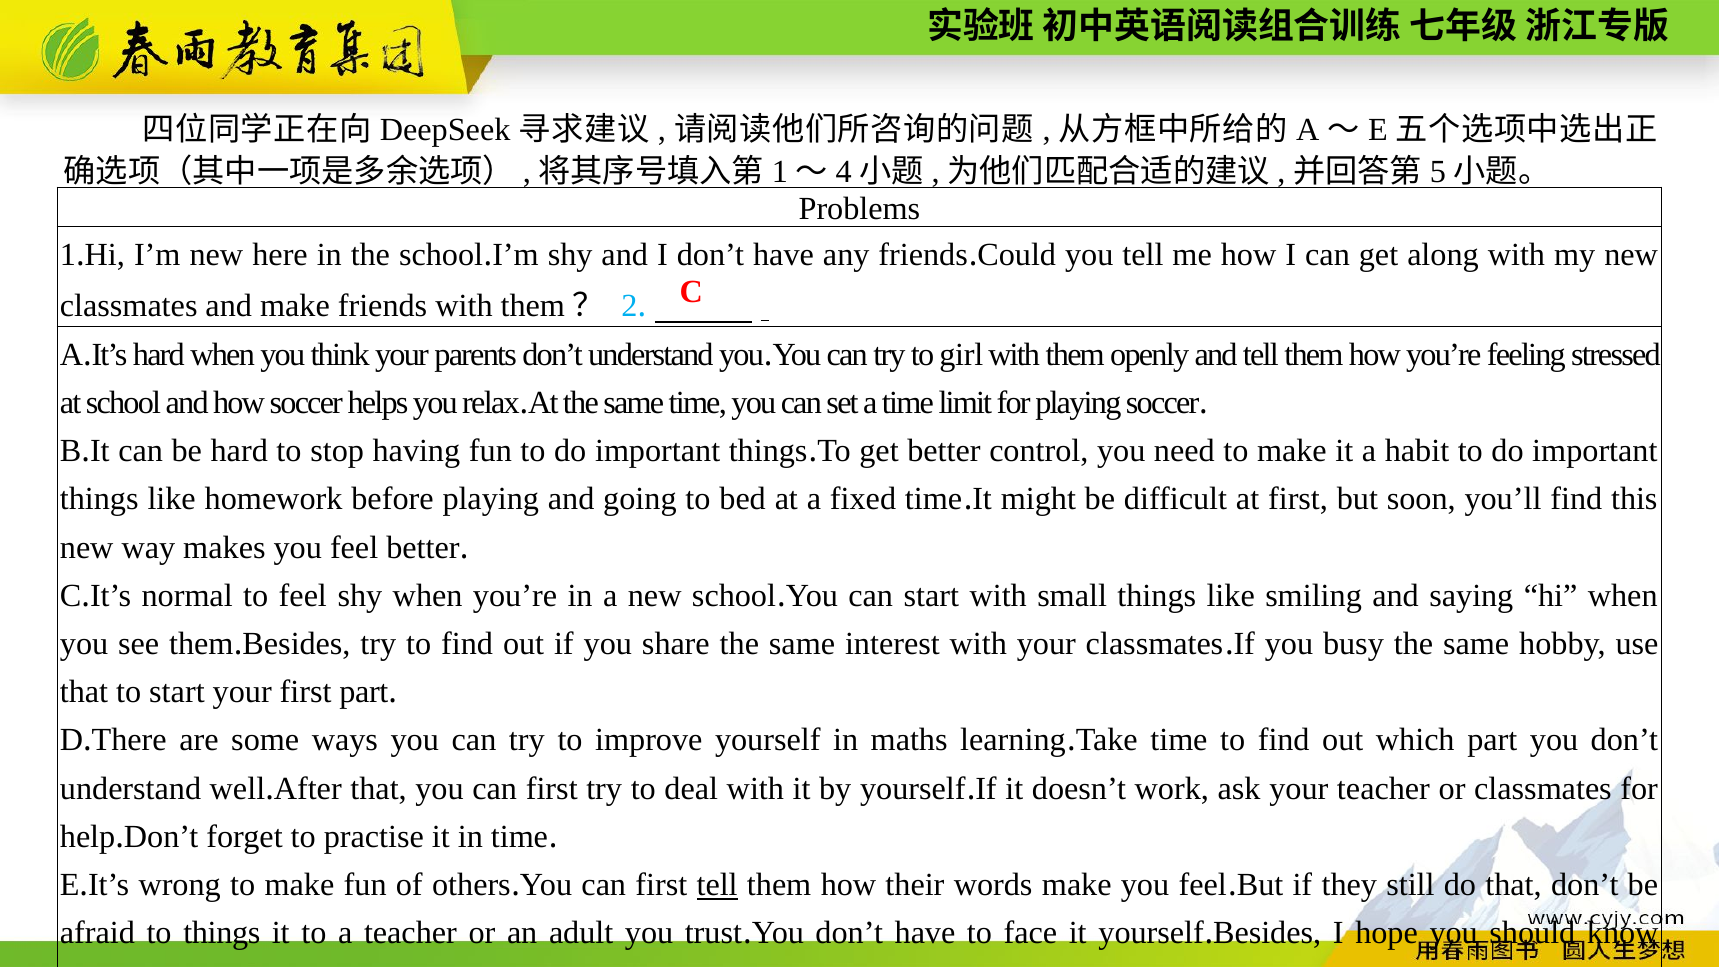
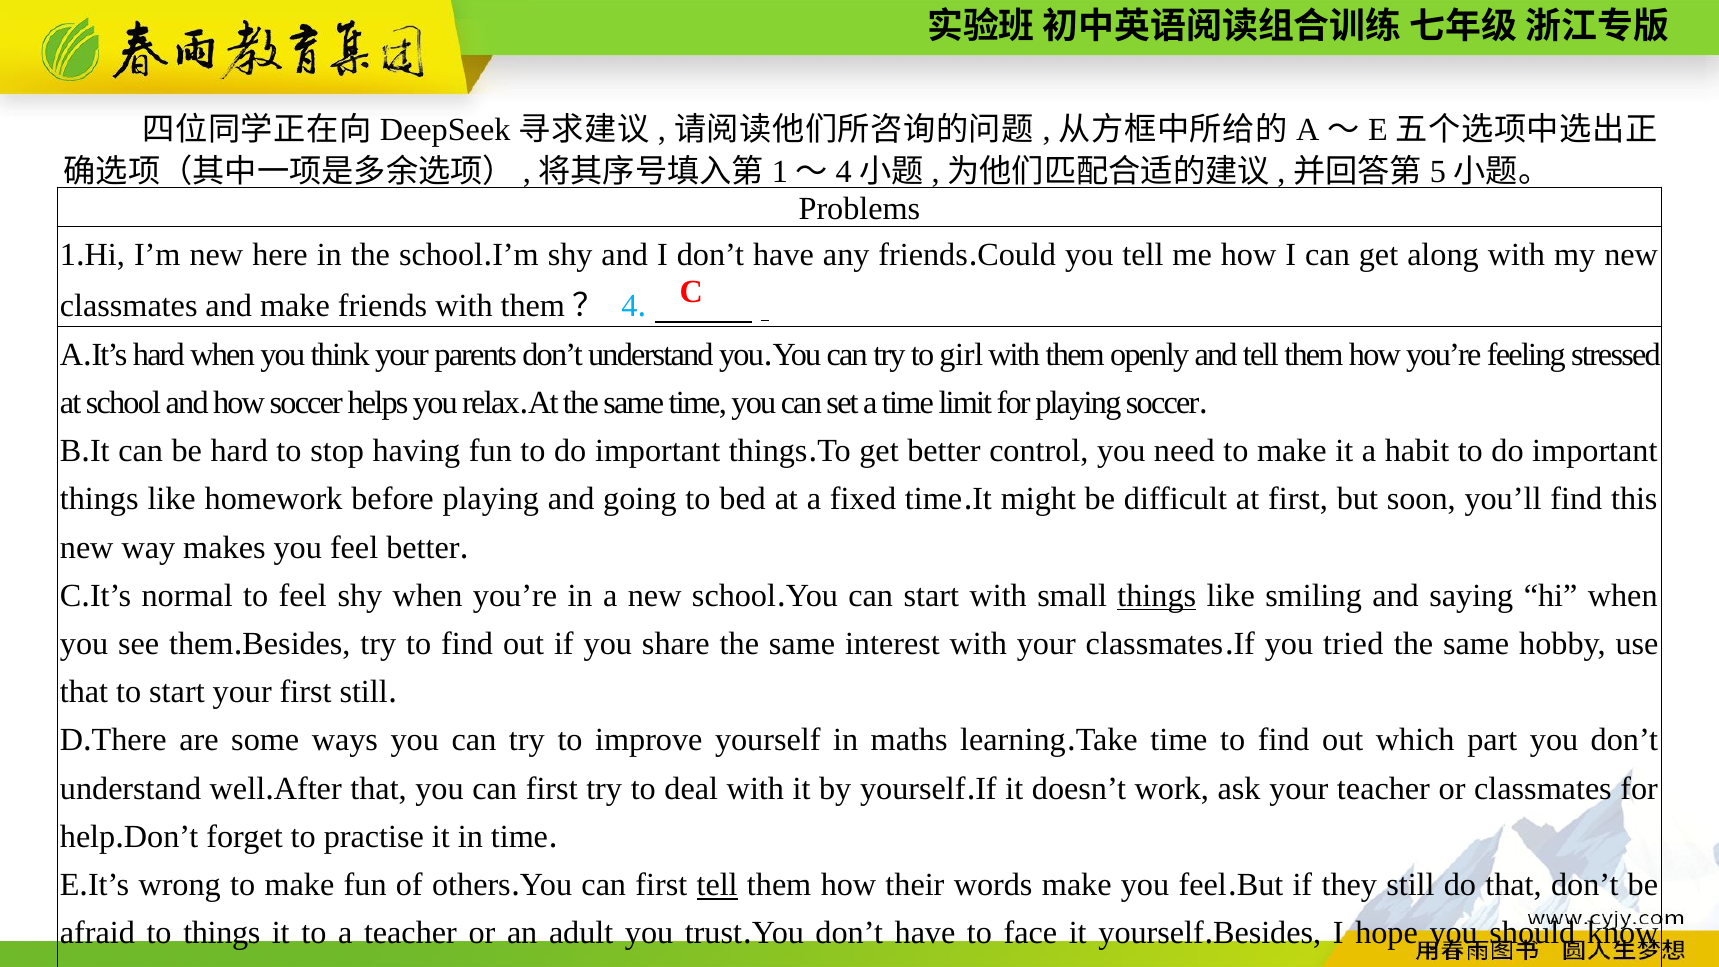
2: 2 -> 4
things at (1157, 596) underline: none -> present
busy: busy -> tried
first part: part -> still
